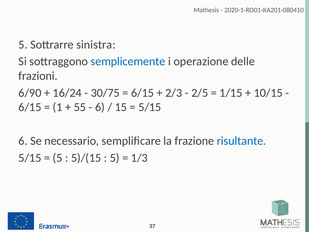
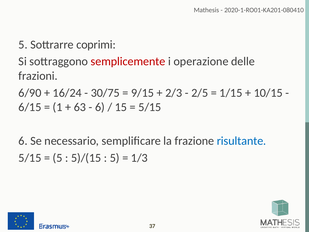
sinistra: sinistra -> coprimi
semplicemente colour: blue -> red
6/15 at (143, 93): 6/15 -> 9/15
55: 55 -> 63
